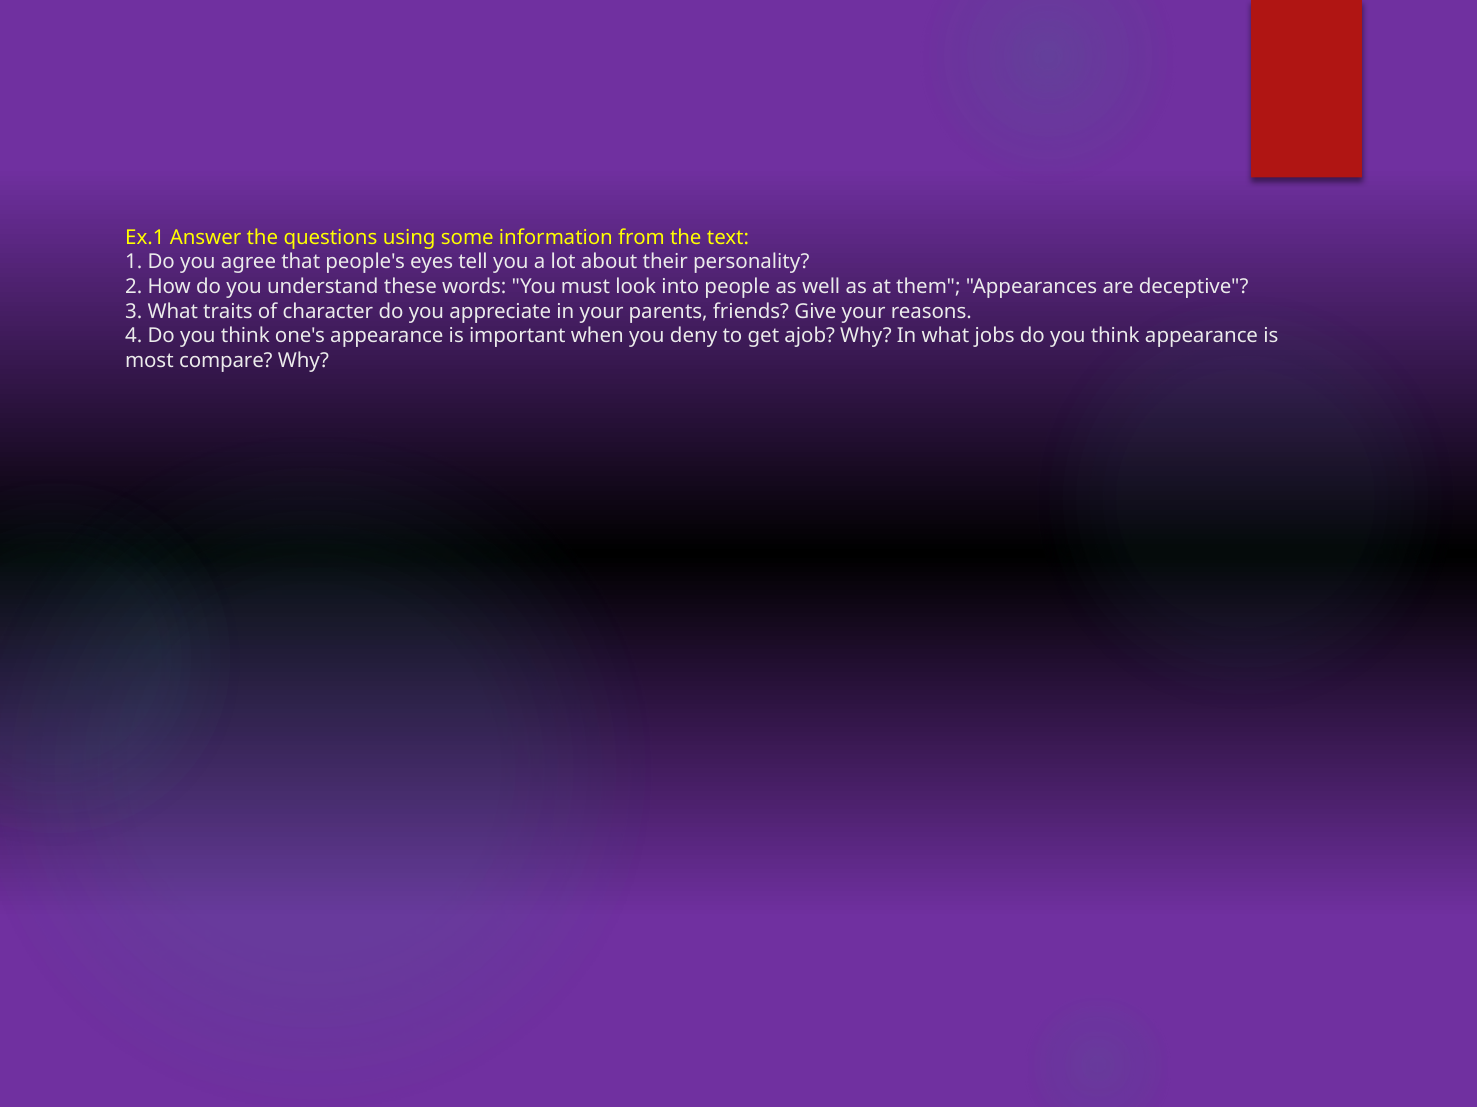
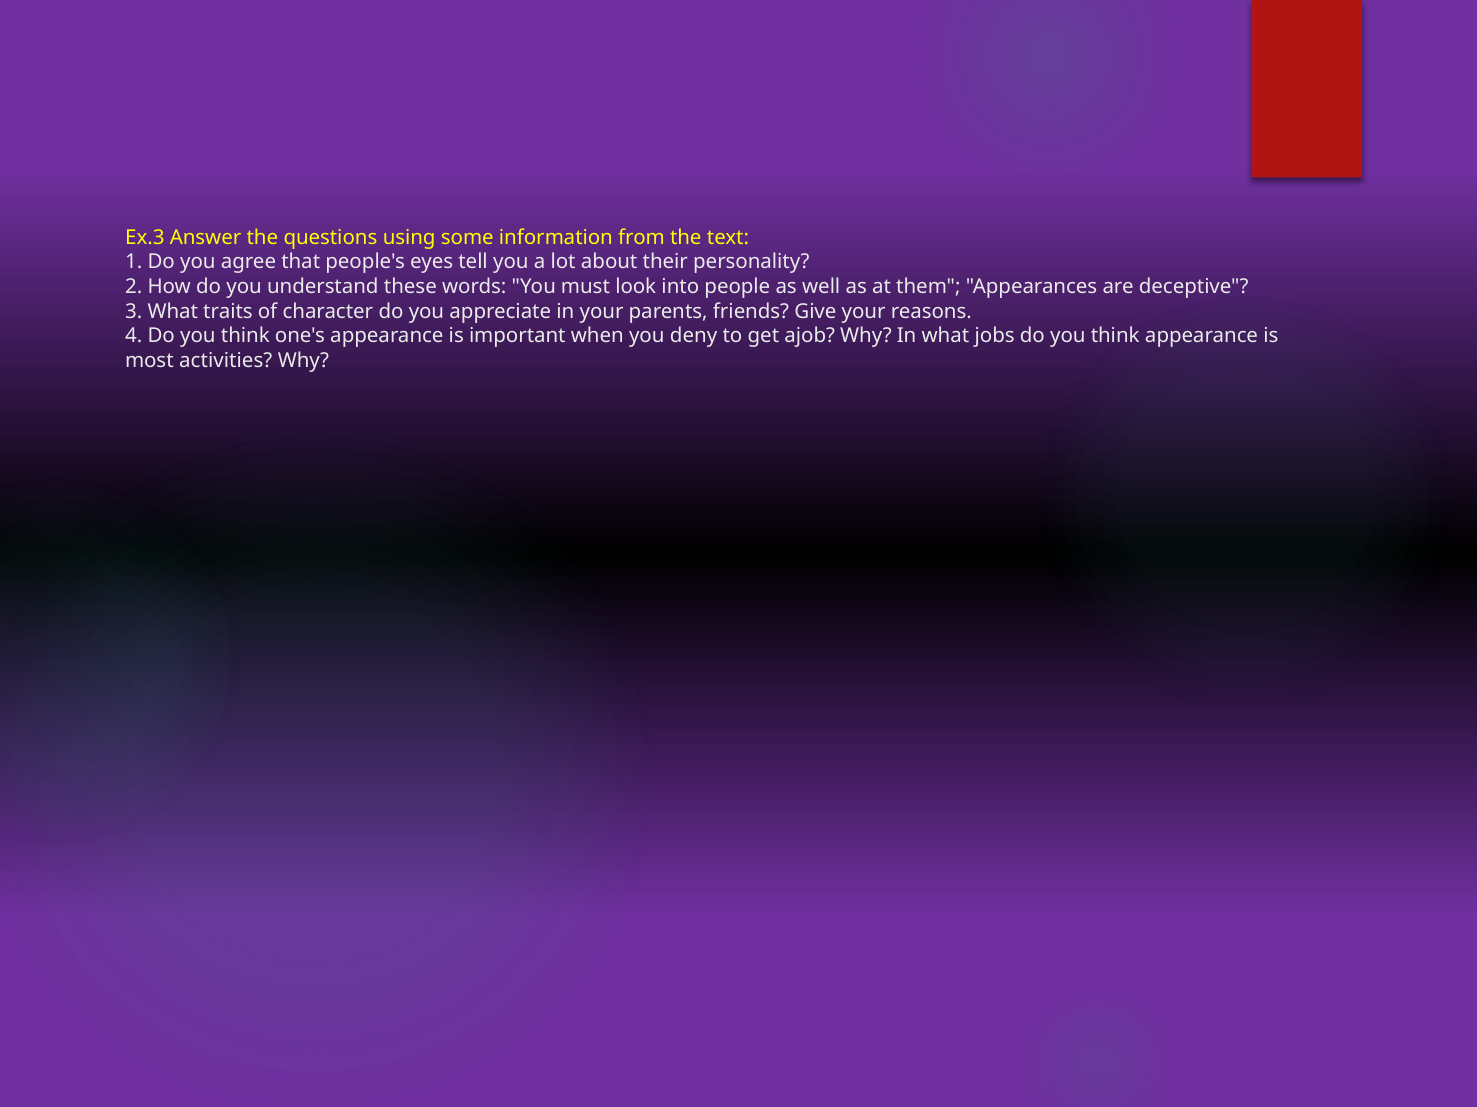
Ex.1: Ex.1 -> Ex.3
compare: compare -> activities
